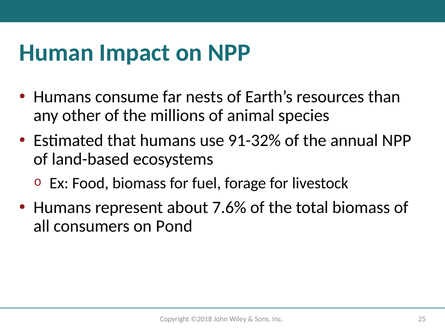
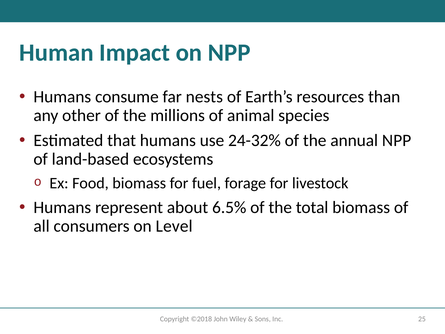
91-32%: 91-32% -> 24-32%
7.6%: 7.6% -> 6.5%
Pond: Pond -> Level
